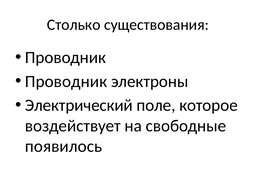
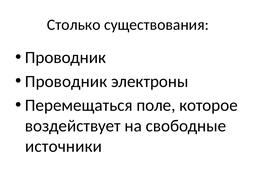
Электрический: Электрический -> Перемещаться
появилось: появилось -> источники
